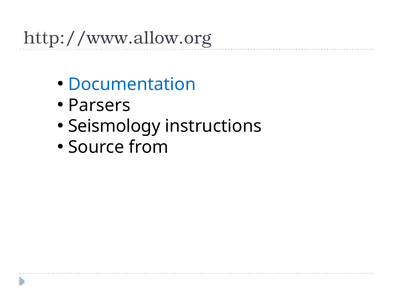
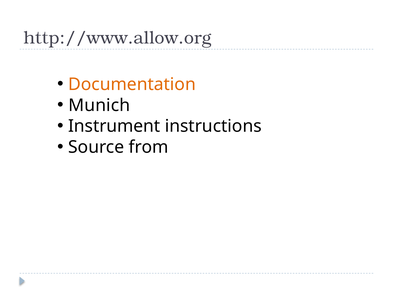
Documentation colour: blue -> orange
Parsers: Parsers -> Munich
Seismology: Seismology -> Instrument
